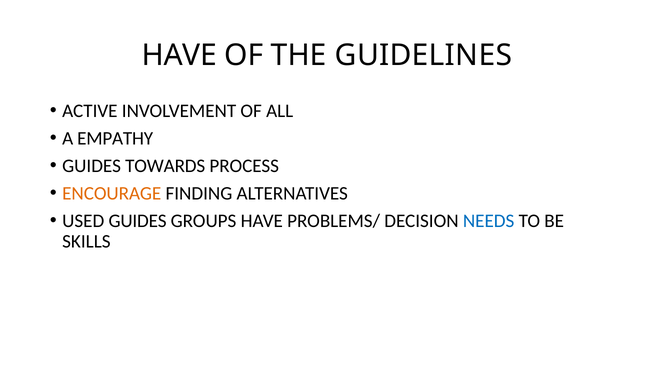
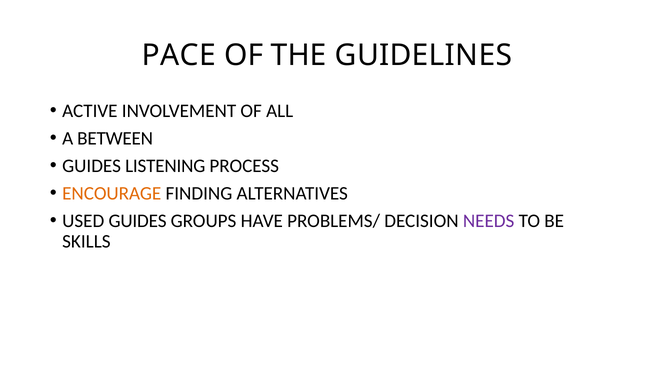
HAVE at (179, 55): HAVE -> PACE
EMPATHY: EMPATHY -> BETWEEN
TOWARDS: TOWARDS -> LISTENING
NEEDS colour: blue -> purple
